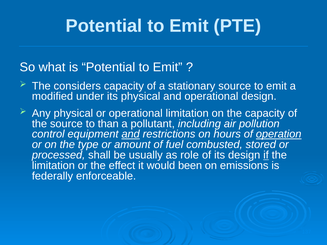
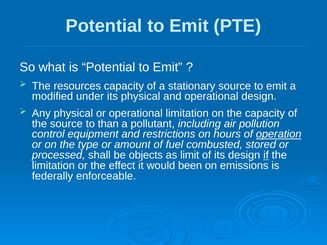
considers: considers -> resources
and at (131, 134) underline: present -> none
usually: usually -> objects
role: role -> limit
